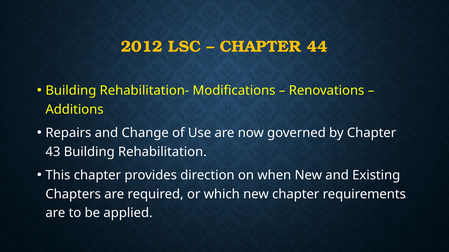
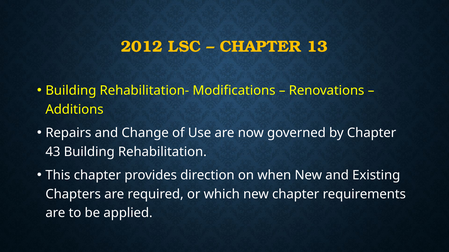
44: 44 -> 13
